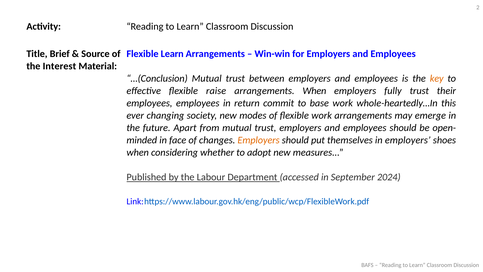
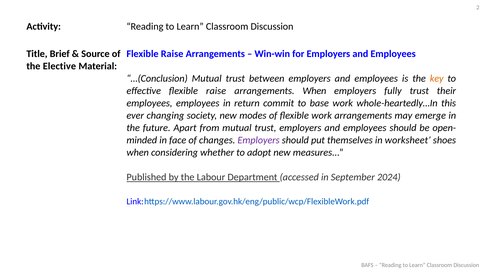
Learn at (172, 54): Learn -> Raise
Interest: Interest -> Elective
Employers at (259, 140) colour: orange -> purple
in employers: employers -> worksheet
